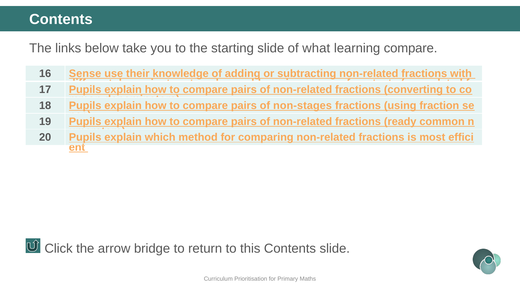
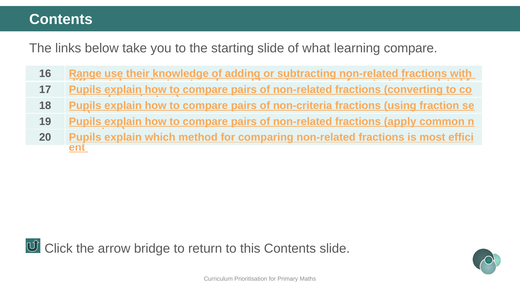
16 Sense: Sense -> Range
non-stages: non-stages -> non-criteria
ready: ready -> apply
